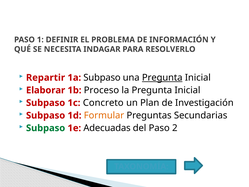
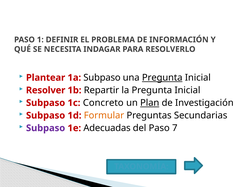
Repartir: Repartir -> Plantear
Elaborar: Elaborar -> Resolver
Proceso: Proceso -> Repartir
Plan underline: none -> present
Subpaso at (46, 128) colour: green -> purple
2: 2 -> 7
